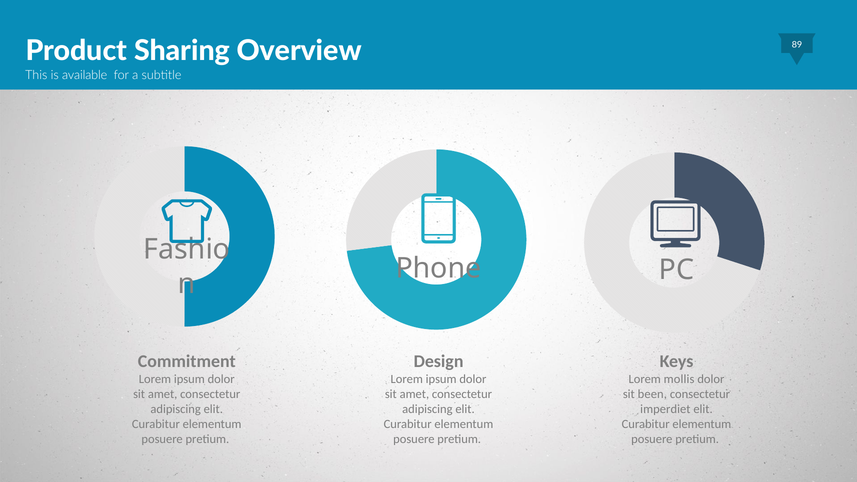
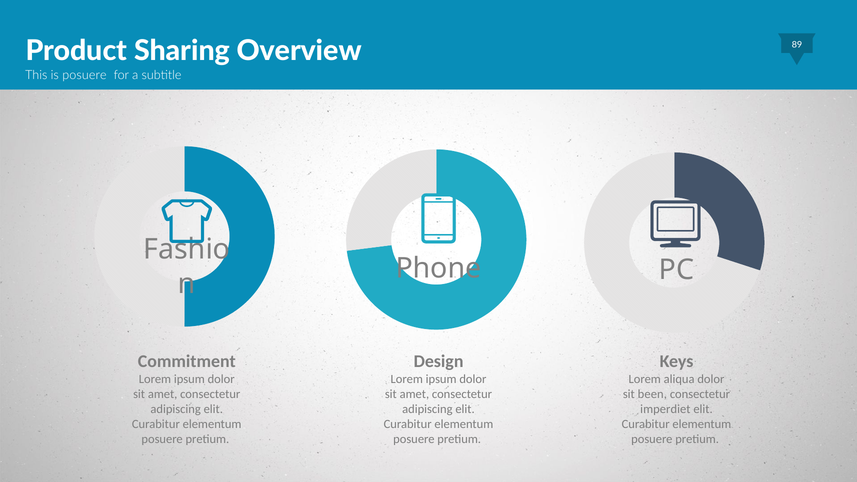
is available: available -> posuere
mollis: mollis -> aliqua
